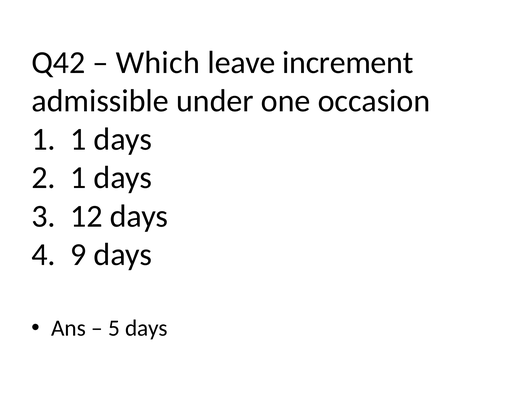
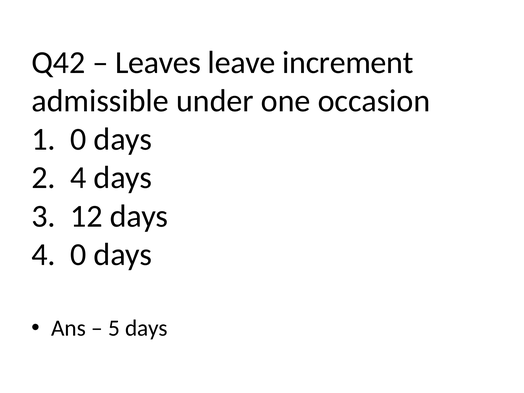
Which: Which -> Leaves
1 1: 1 -> 0
2 1: 1 -> 4
4 9: 9 -> 0
